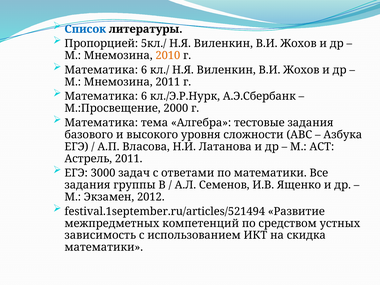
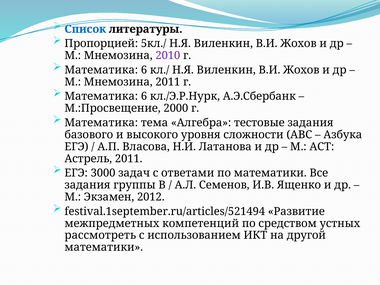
2010 colour: orange -> purple
зависимость: зависимость -> рассмотреть
скидка: скидка -> другой
